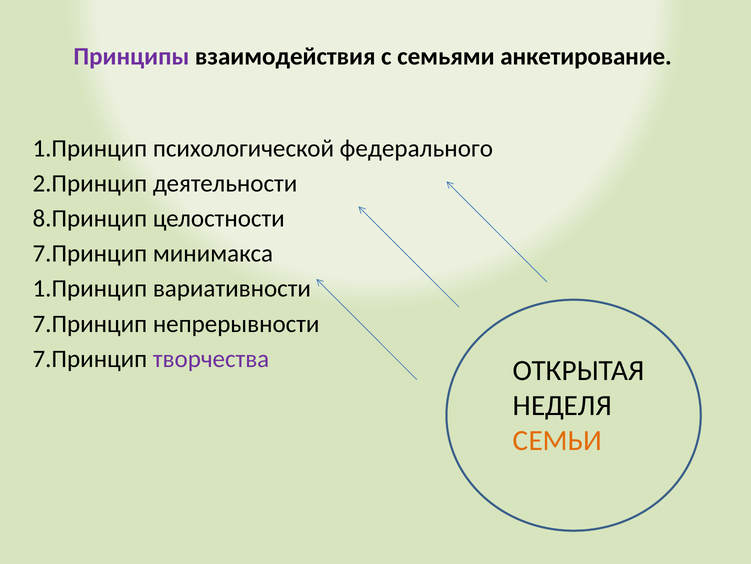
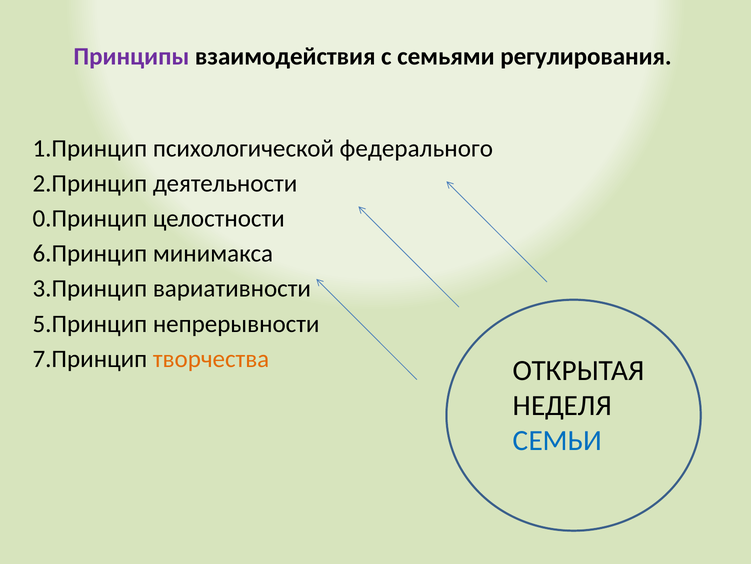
анкетирование: анкетирование -> регулирования
8.Принцип: 8.Принцип -> 0.Принцип
7.Принцип at (90, 253): 7.Принцип -> 6.Принцип
1.Принцип at (90, 288): 1.Принцип -> 3.Принцип
7.Принцип at (90, 323): 7.Принцип -> 5.Принцип
творчества colour: purple -> orange
СЕМЬИ colour: orange -> blue
